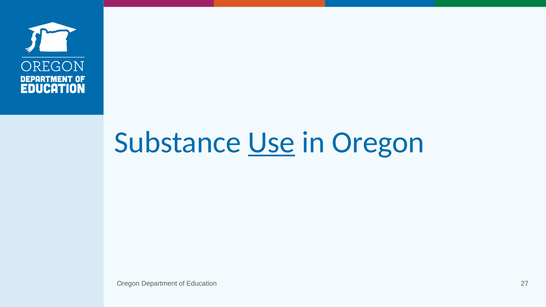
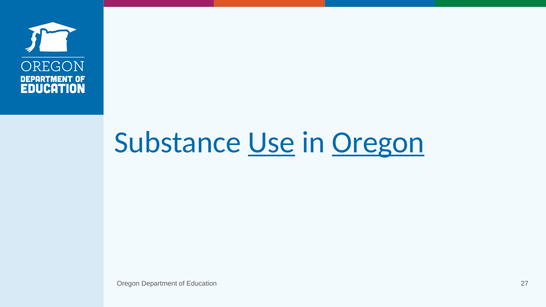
Oregon at (378, 142) underline: none -> present
